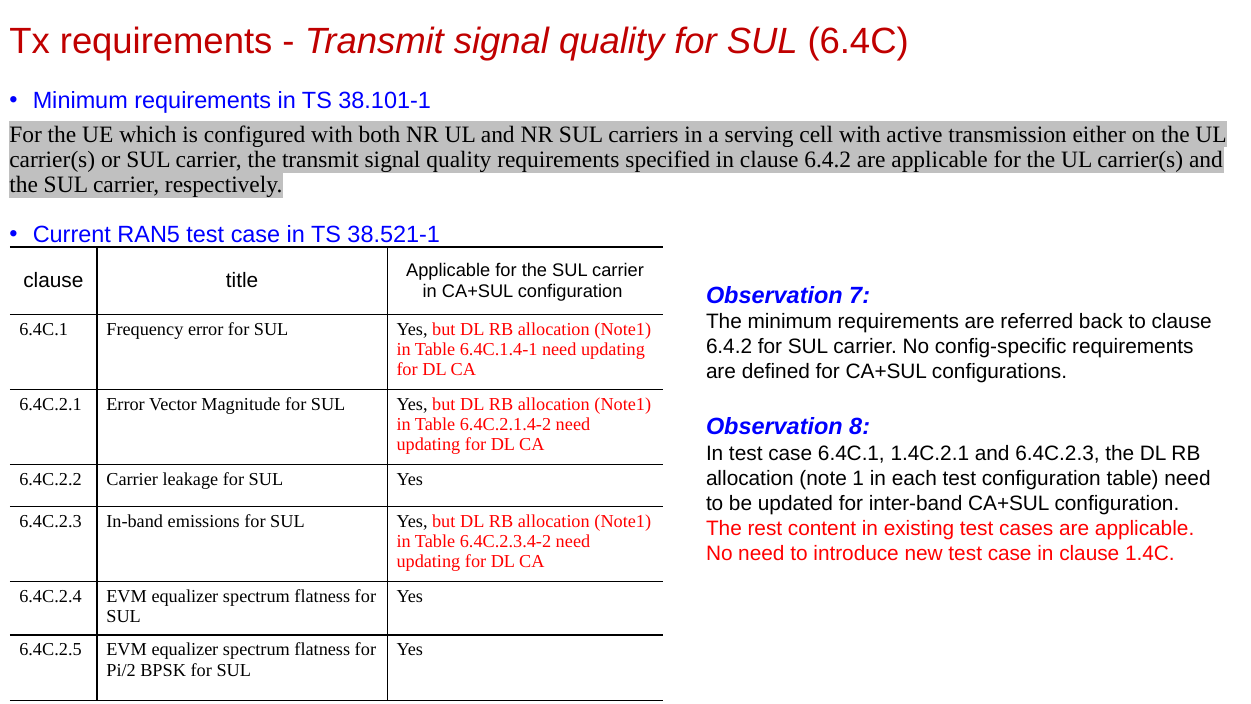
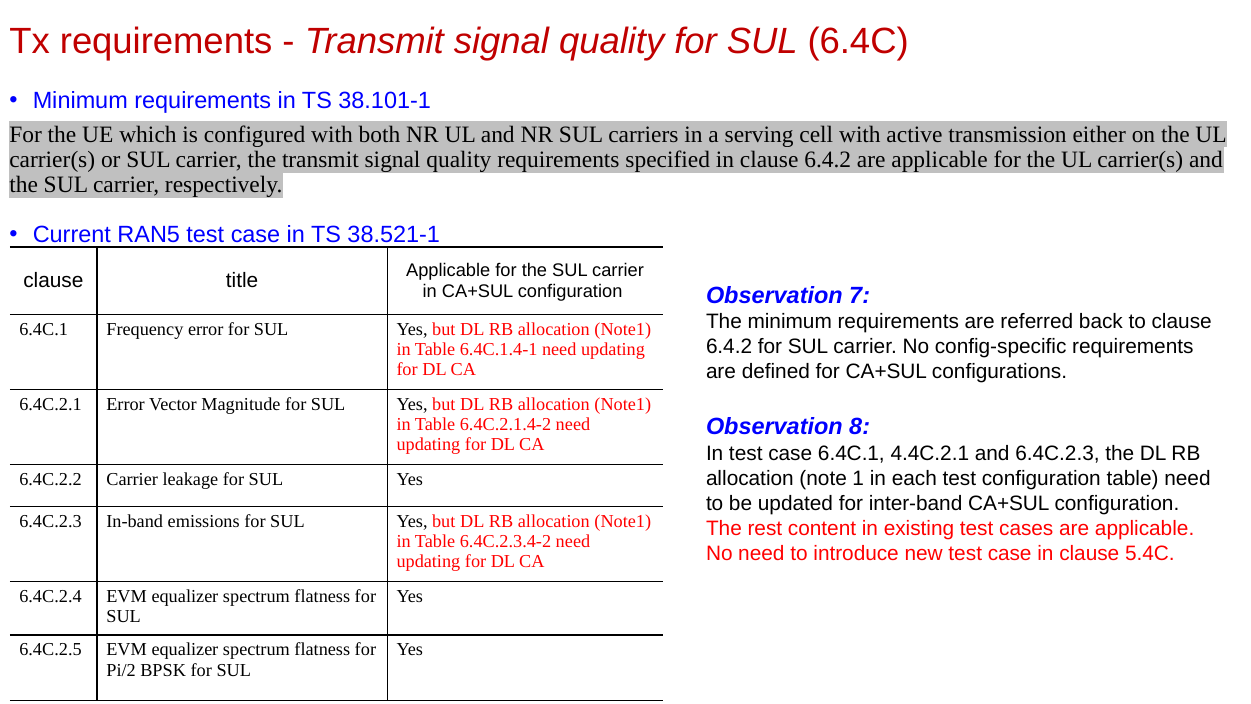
1.4C.2.1: 1.4C.2.1 -> 4.4C.2.1
1.4C: 1.4C -> 5.4C
